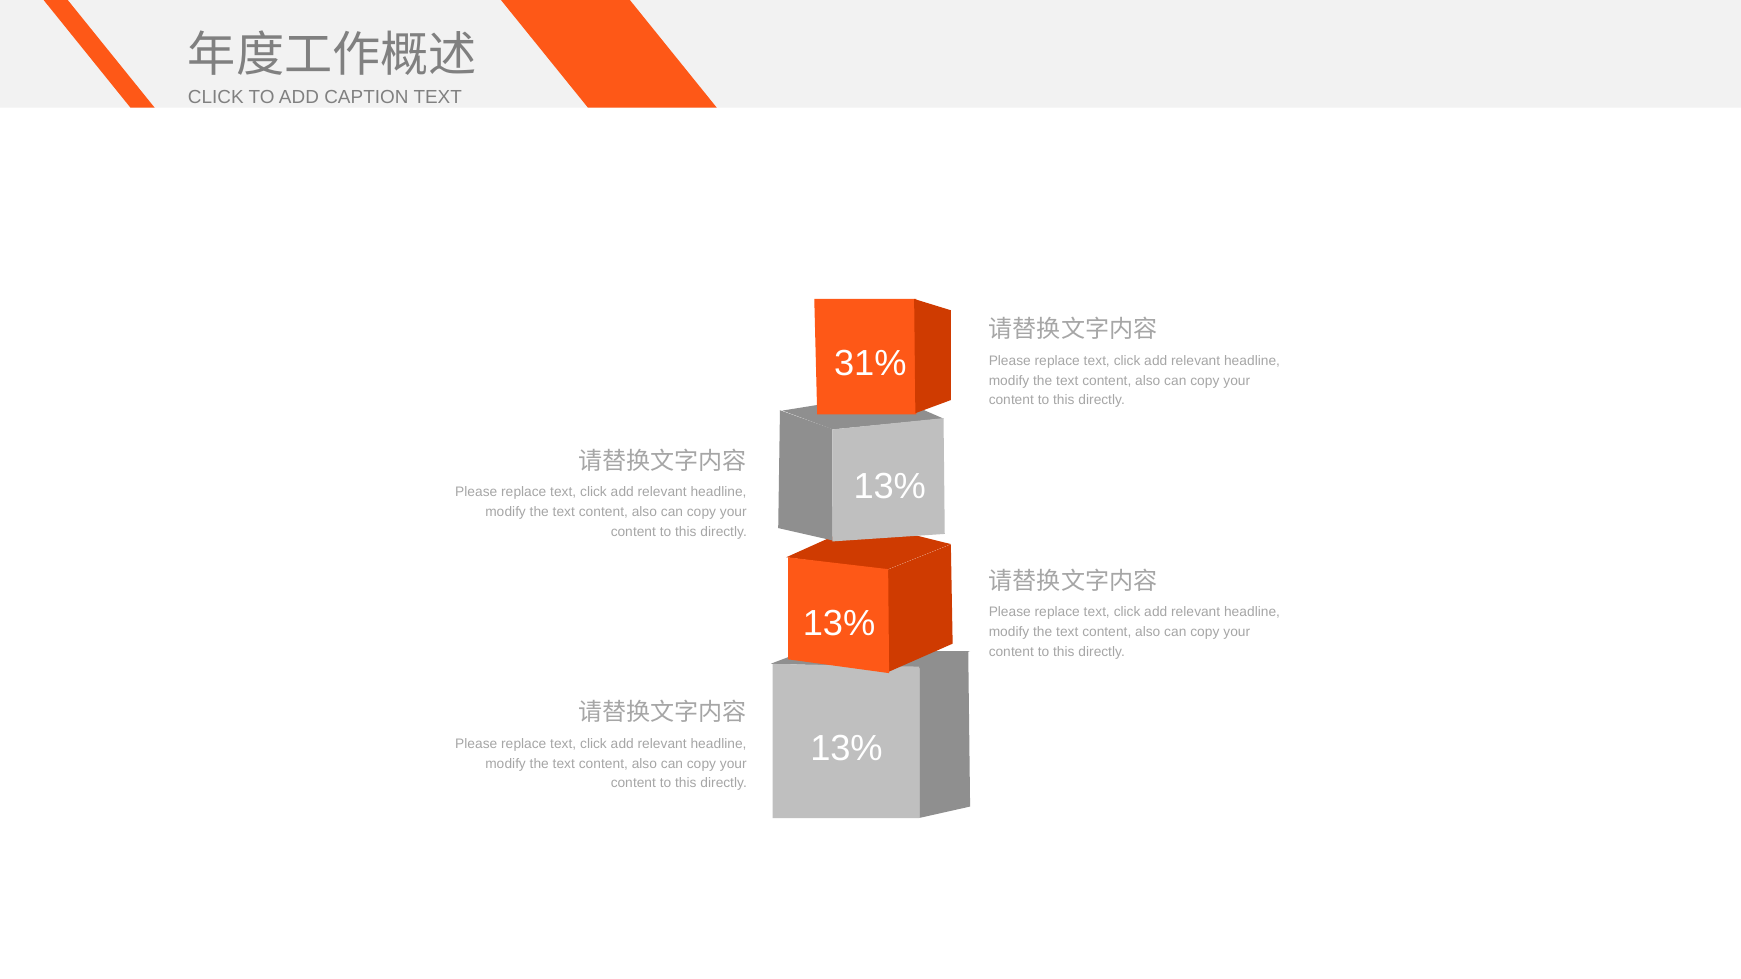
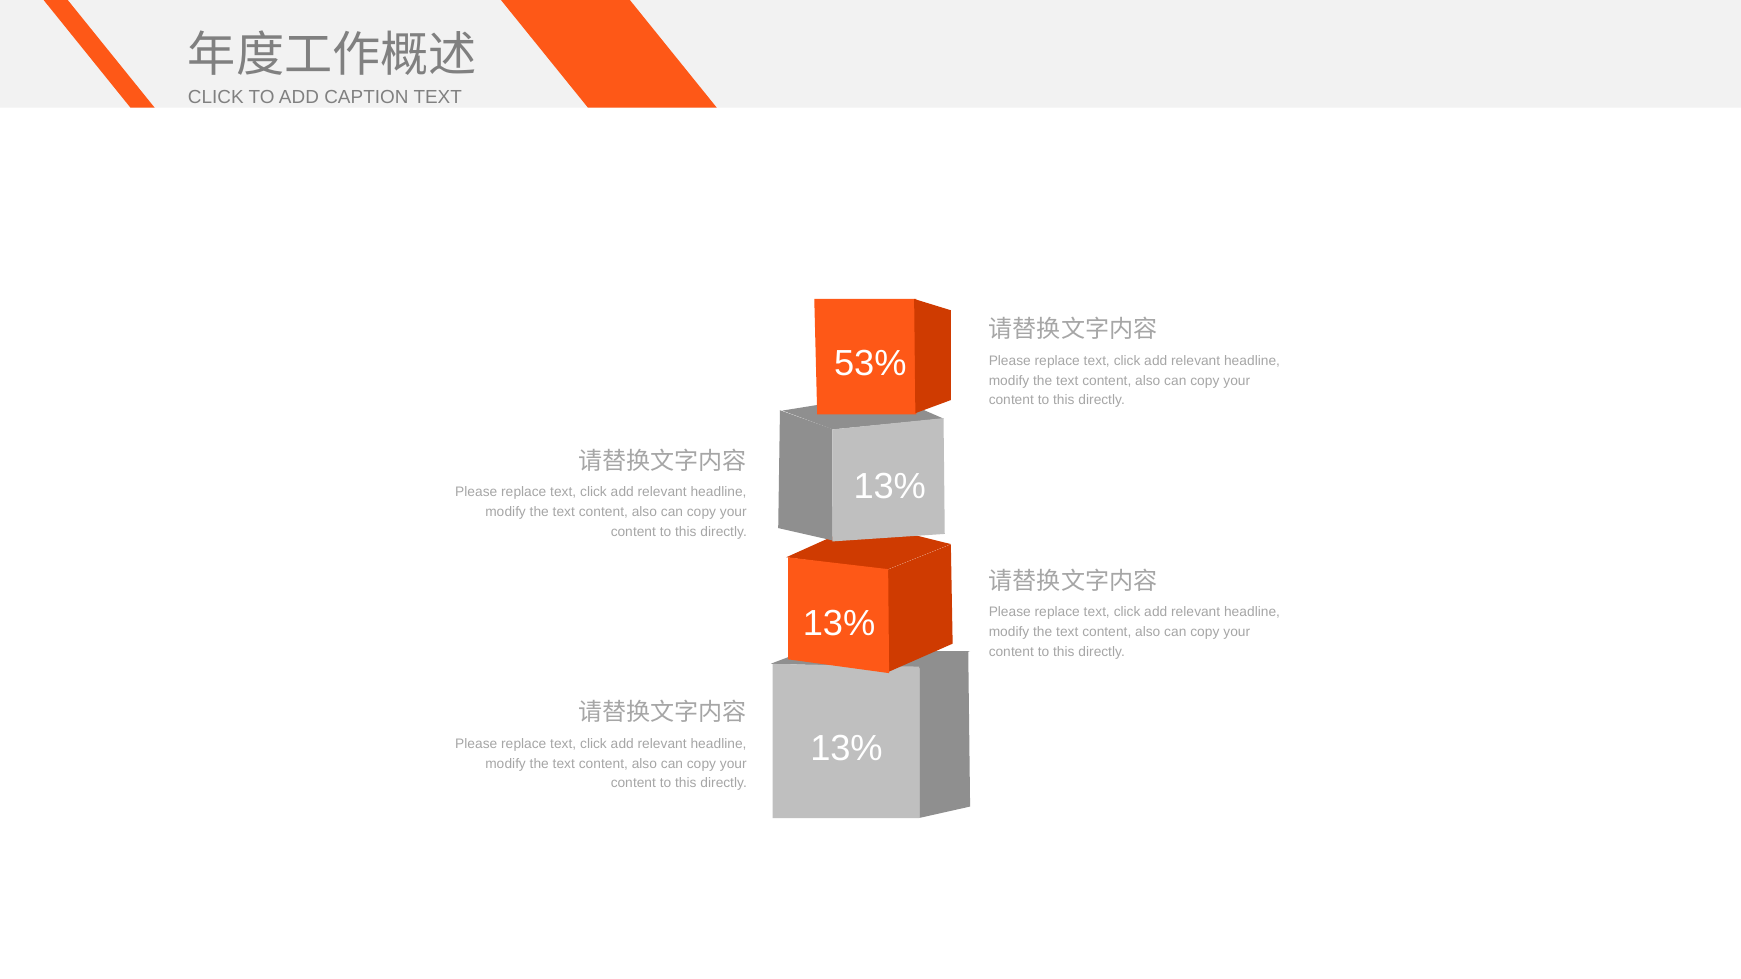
31%: 31% -> 53%
